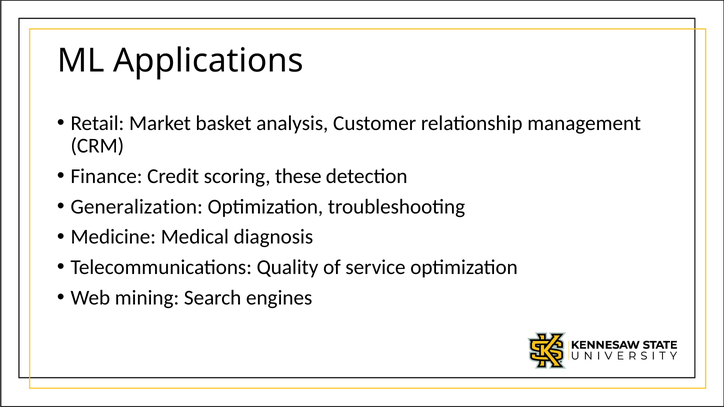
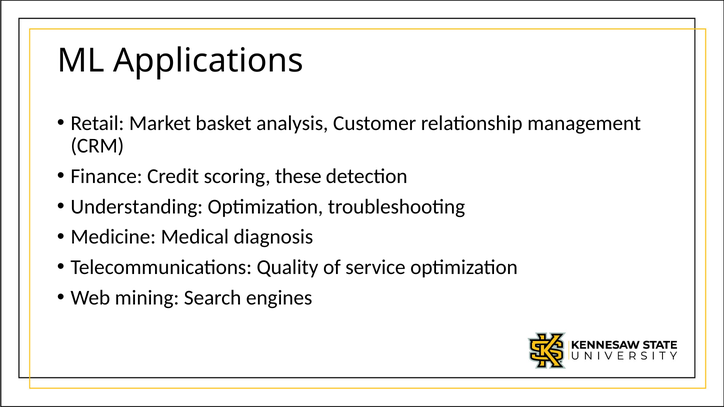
Generalization: Generalization -> Understanding
